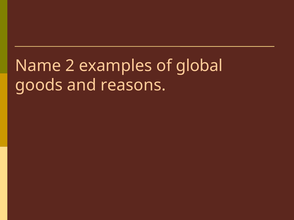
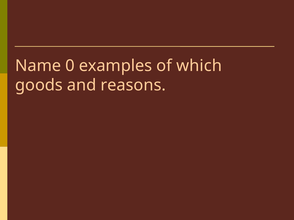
2: 2 -> 0
global: global -> which
